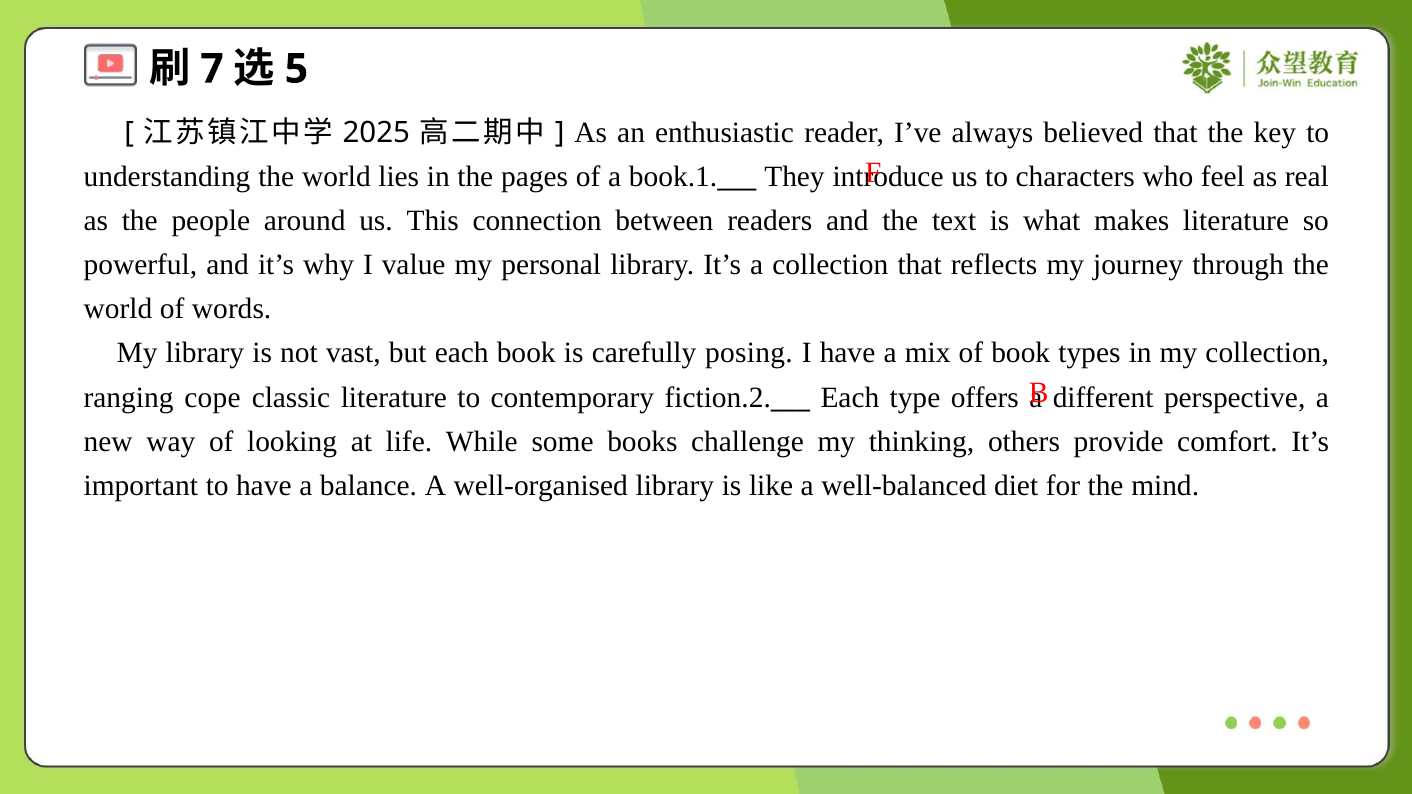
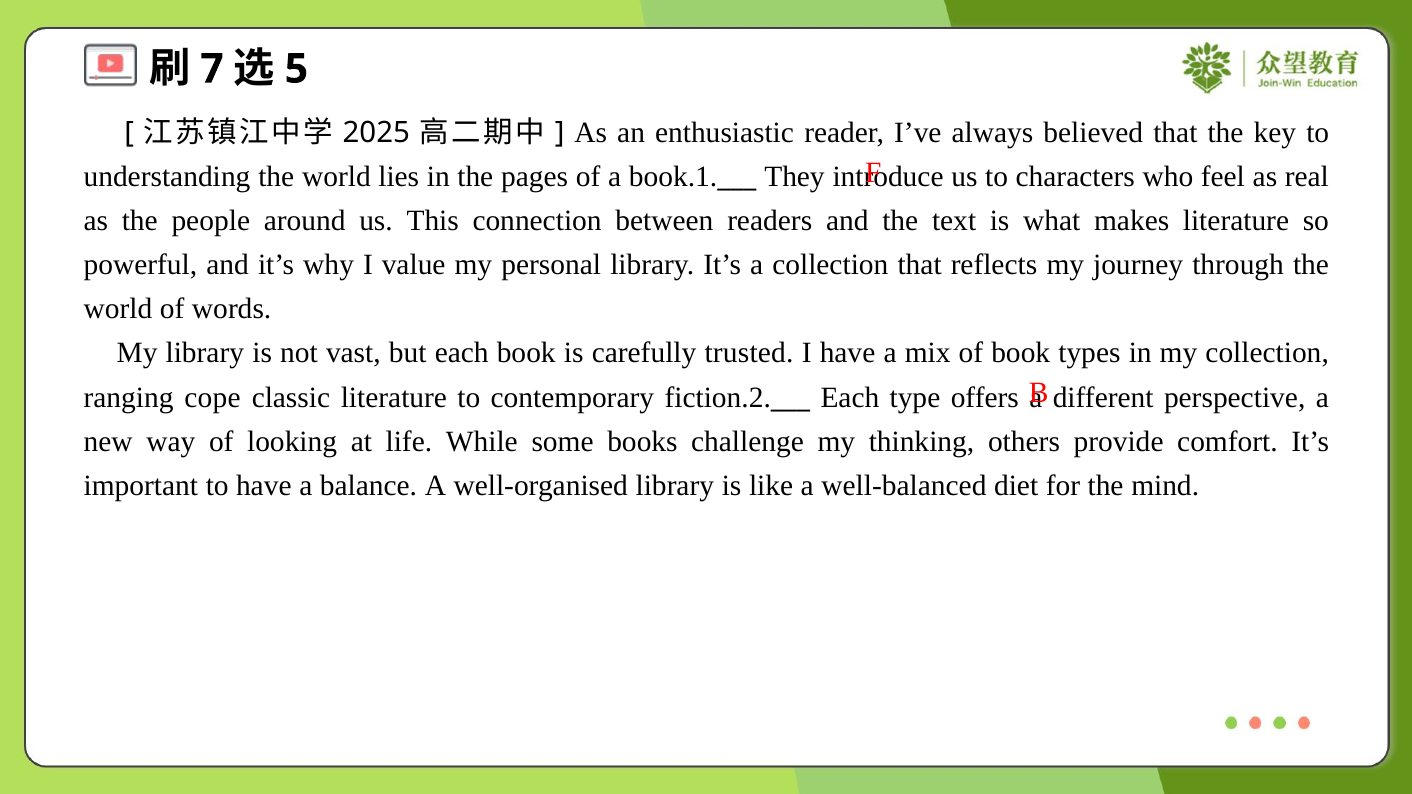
posing: posing -> trusted
